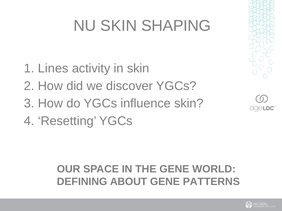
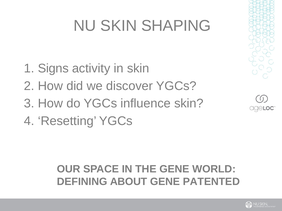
Lines: Lines -> Signs
PATTERNS: PATTERNS -> PATENTED
